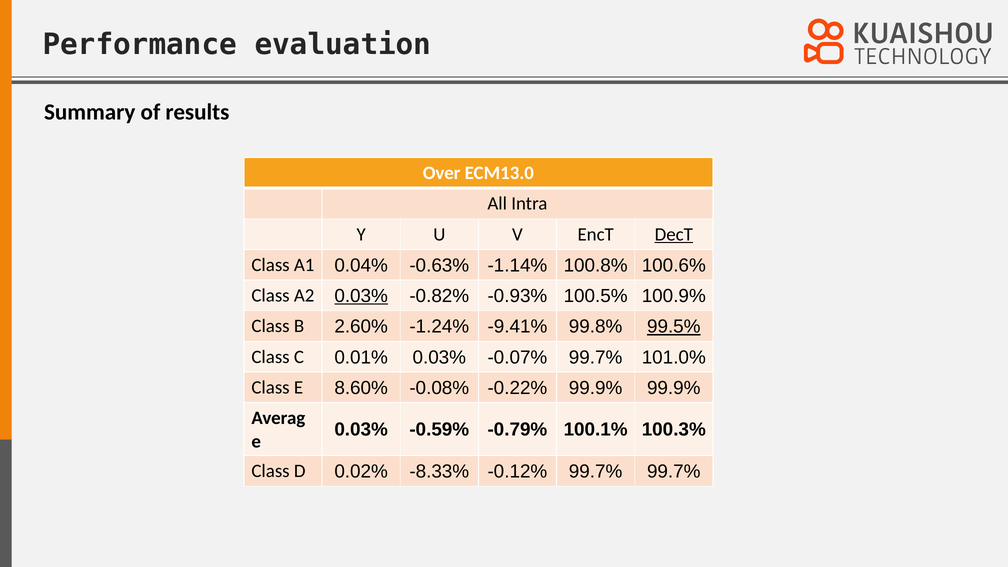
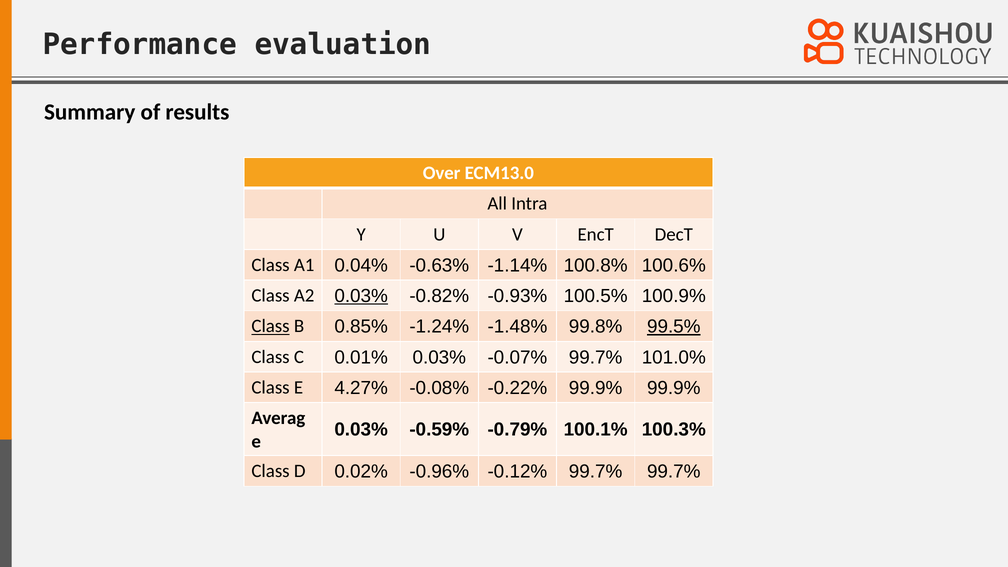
DecT underline: present -> none
Class at (271, 326) underline: none -> present
2.60%: 2.60% -> 0.85%
-9.41%: -9.41% -> -1.48%
8.60%: 8.60% -> 4.27%
-8.33%: -8.33% -> -0.96%
